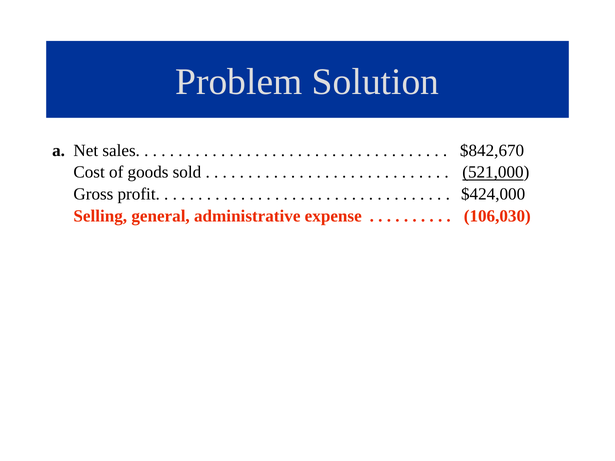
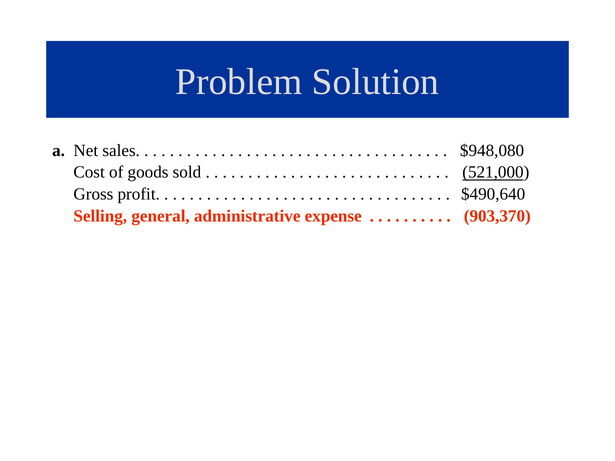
$842,670: $842,670 -> $948,080
$424,000: $424,000 -> $490,640
106,030: 106,030 -> 903,370
